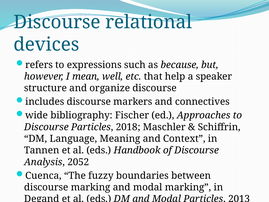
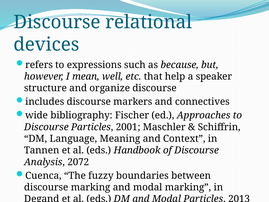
2018: 2018 -> 2001
2052: 2052 -> 2072
